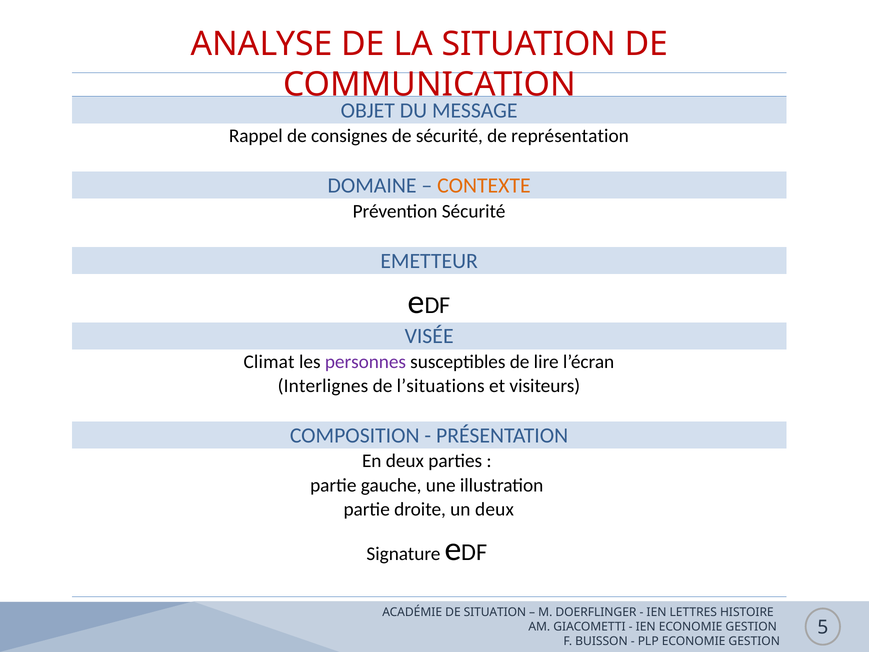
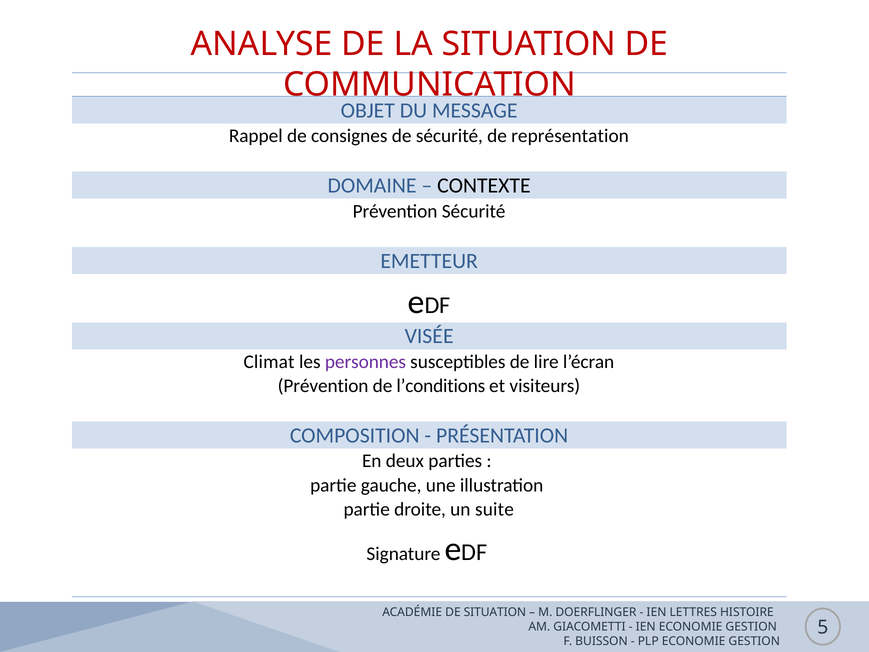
CONTEXTE colour: orange -> black
Interlignes at (323, 386): Interlignes -> Prévention
l’situations: l’situations -> l’conditions
un deux: deux -> suite
